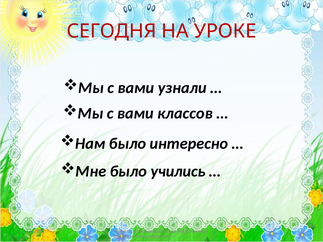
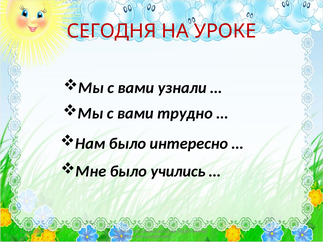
вами классов: классов -> трудно
